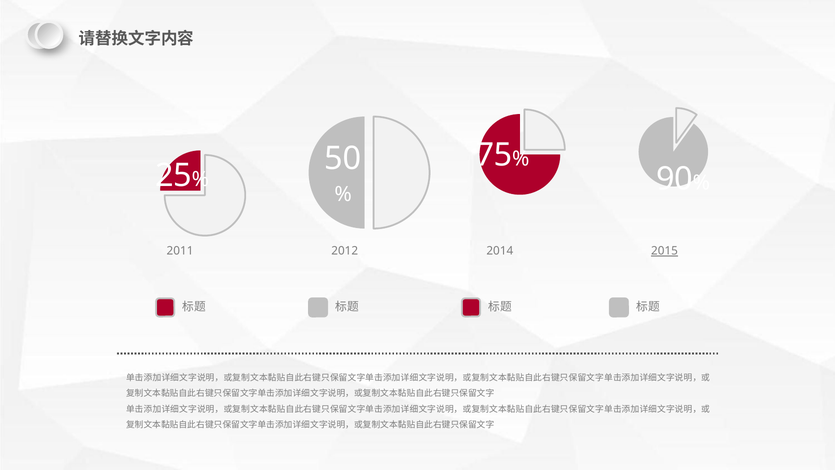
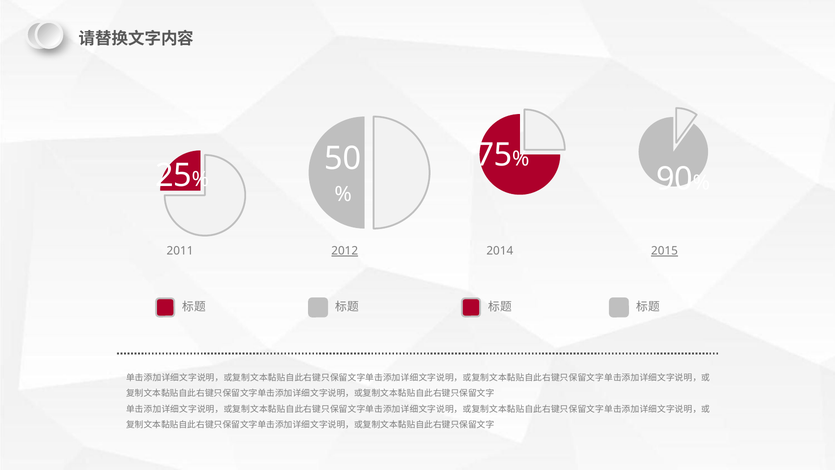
2012 underline: none -> present
